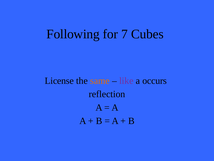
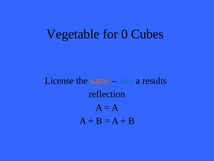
Following: Following -> Vegetable
7: 7 -> 0
like colour: purple -> blue
occurs: occurs -> results
